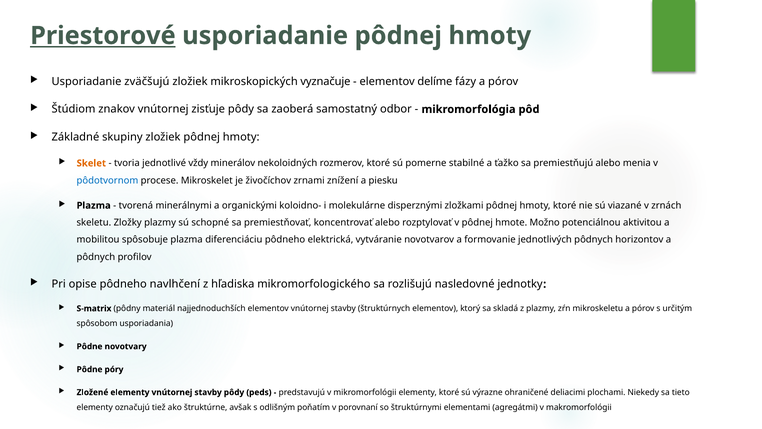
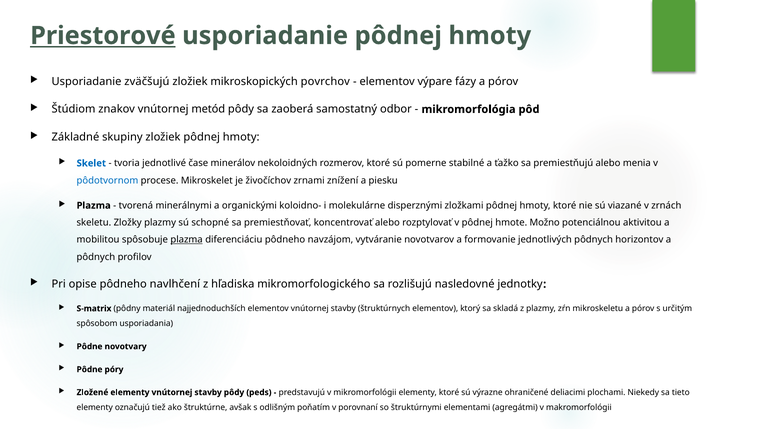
vyznačuje: vyznačuje -> povrchov
delíme: delíme -> výpare
zisťuje: zisťuje -> metód
Skelet colour: orange -> blue
vždy: vždy -> čase
plazma at (187, 240) underline: none -> present
elektrická: elektrická -> navzájom
